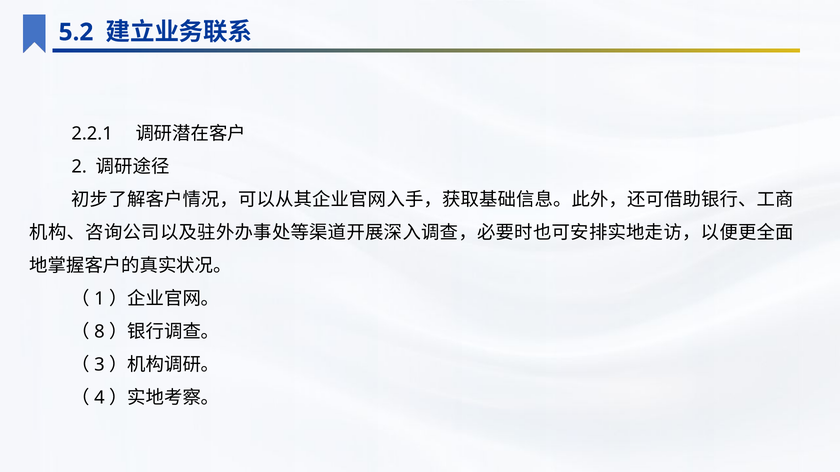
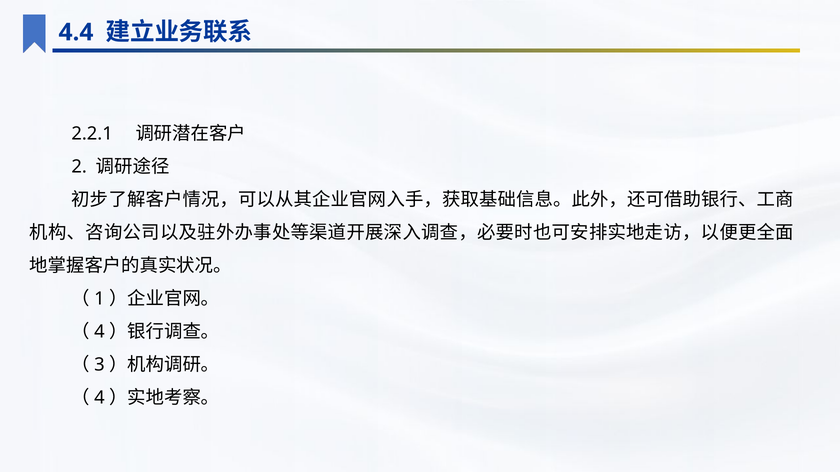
5.2: 5.2 -> 4.4
8 at (99, 332): 8 -> 4
